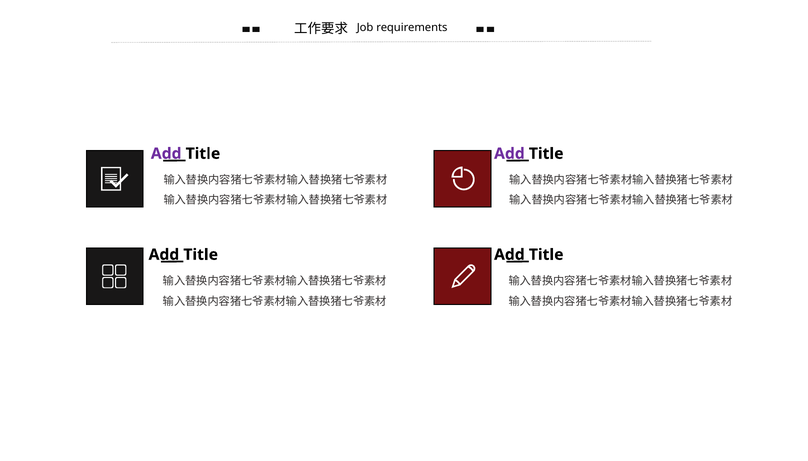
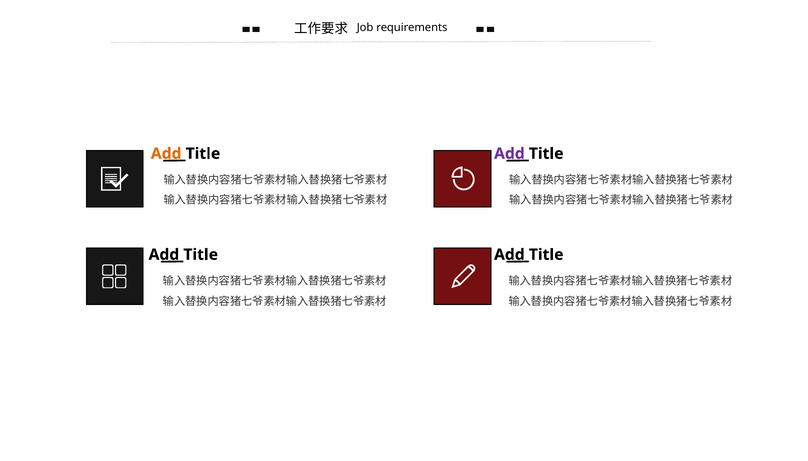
Add at (166, 154) colour: purple -> orange
